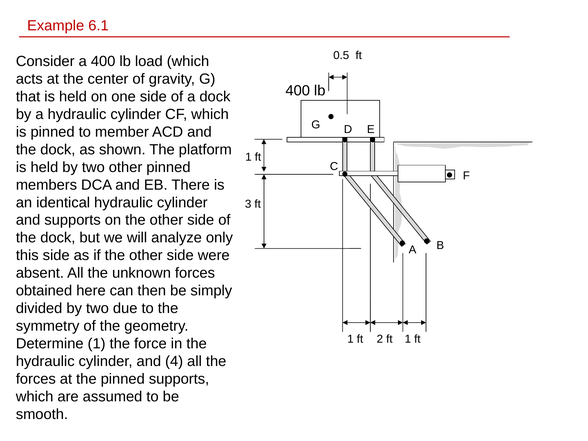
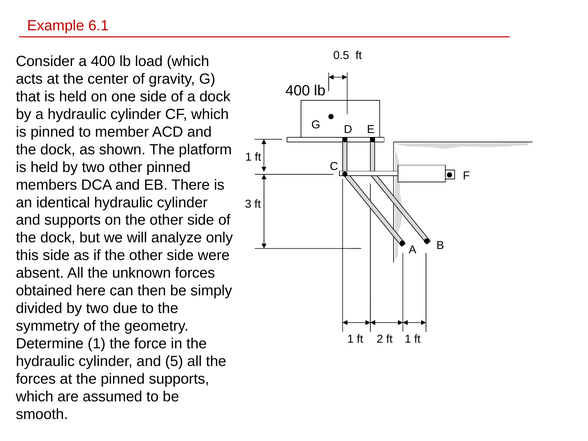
4: 4 -> 5
